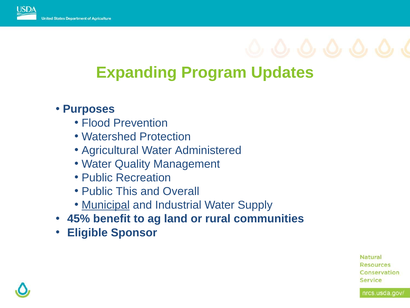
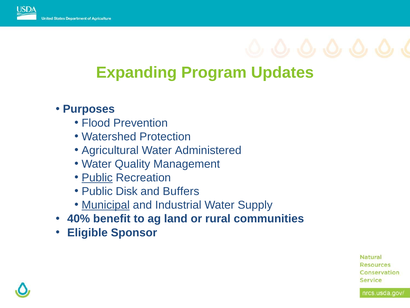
Public at (97, 177) underline: none -> present
This: This -> Disk
Overall: Overall -> Buffers
45%: 45% -> 40%
